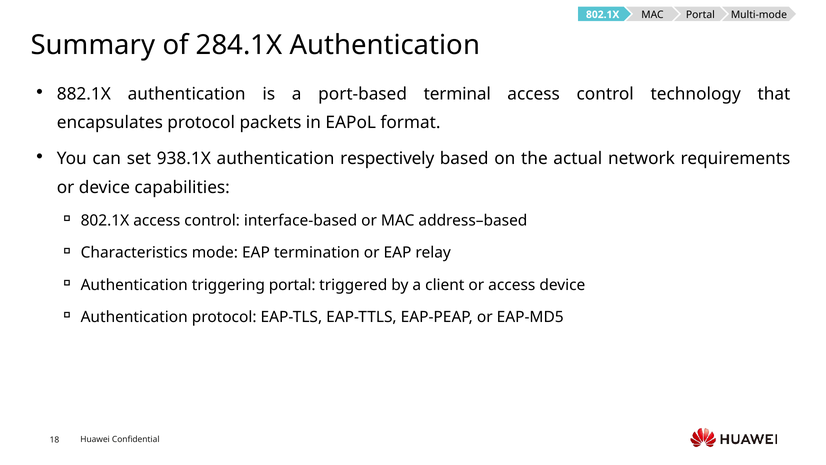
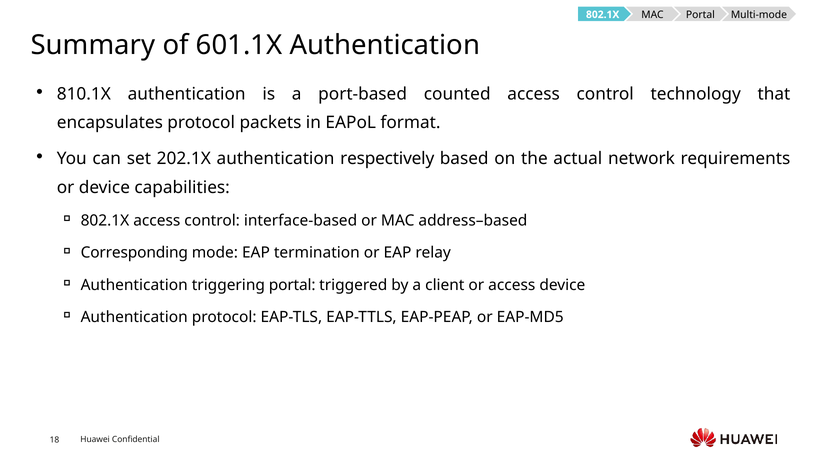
284.1X: 284.1X -> 601.1X
882.1X: 882.1X -> 810.1X
terminal: terminal -> counted
938.1X: 938.1X -> 202.1X
Characteristics: Characteristics -> Corresponding
